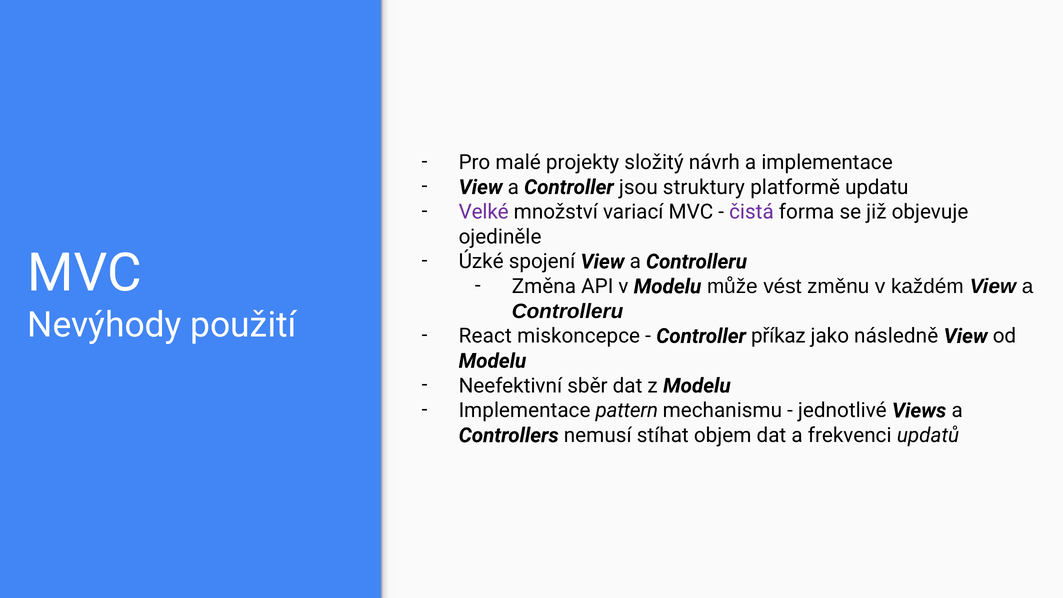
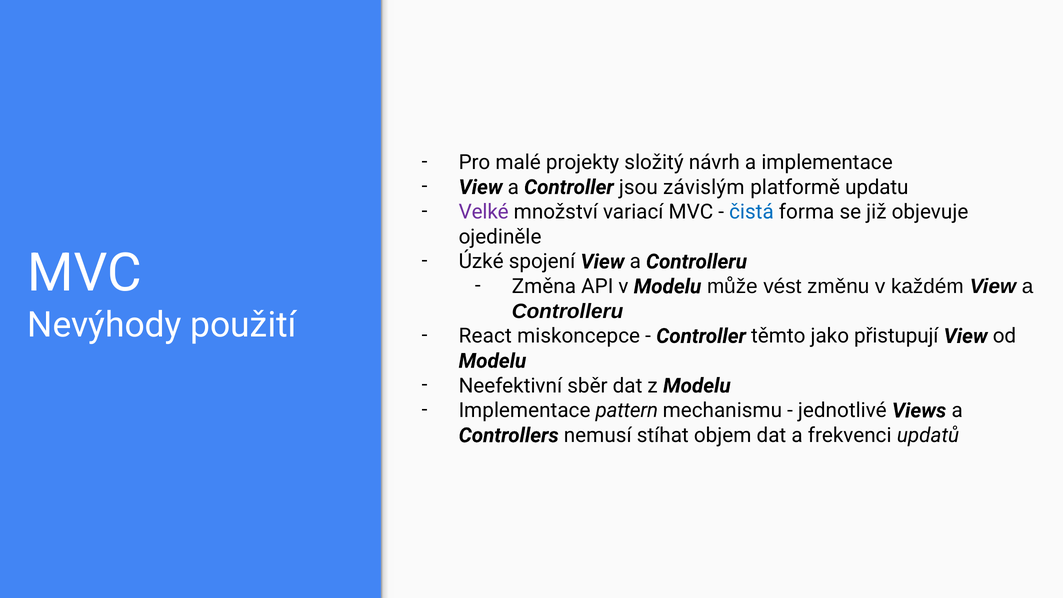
struktury: struktury -> závislým
čistá colour: purple -> blue
příkaz: příkaz -> těmto
následně: následně -> přistupují
